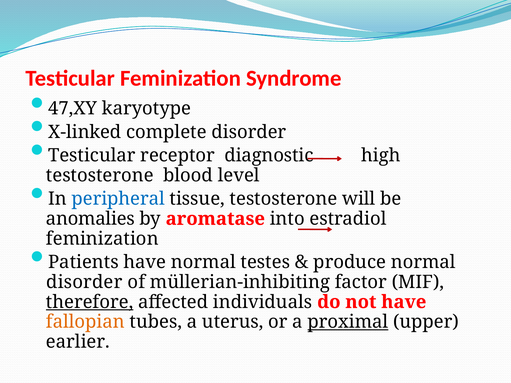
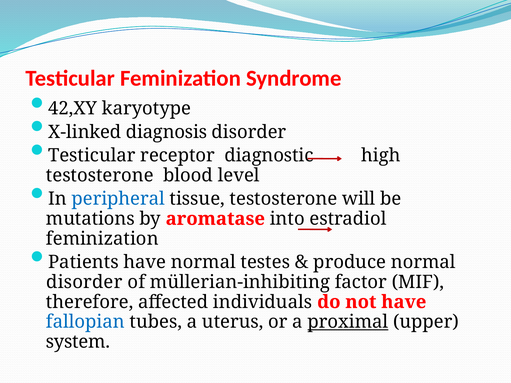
47,XY: 47,XY -> 42,XY
complete: complete -> diagnosis
anomalies: anomalies -> mutations
therefore underline: present -> none
fallopian colour: orange -> blue
earlier: earlier -> system
